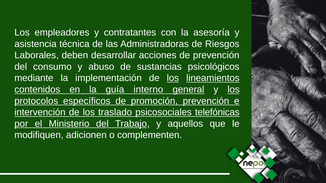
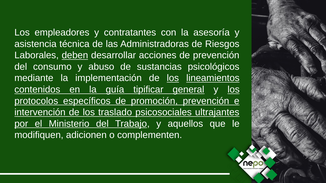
deben underline: none -> present
interno: interno -> tipificar
telefónicas: telefónicas -> ultrajantes
